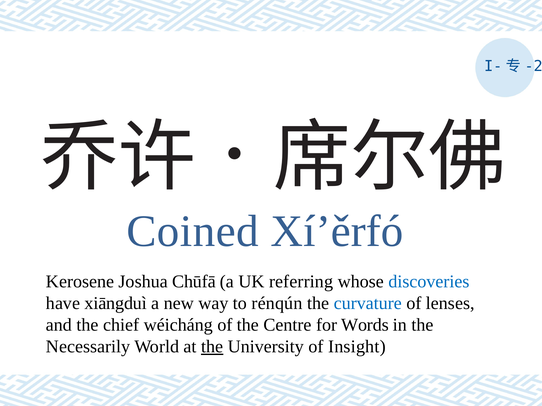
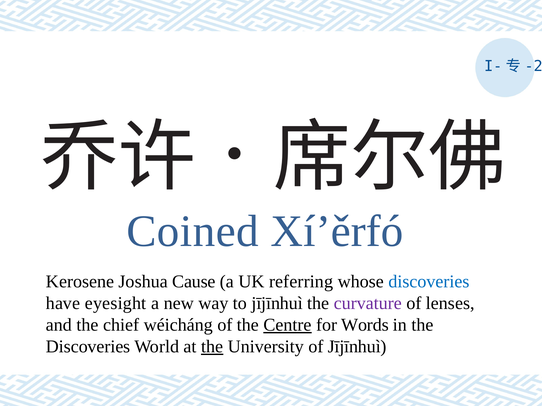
Chūfā: Chūfā -> Cause
xiāngduì: xiāngduì -> eyesight
to rénqún: rénqún -> jījīnhuì
curvature colour: blue -> purple
Centre underline: none -> present
Necessarily at (88, 347): Necessarily -> Discoveries
of Insight: Insight -> Jījīnhuì
